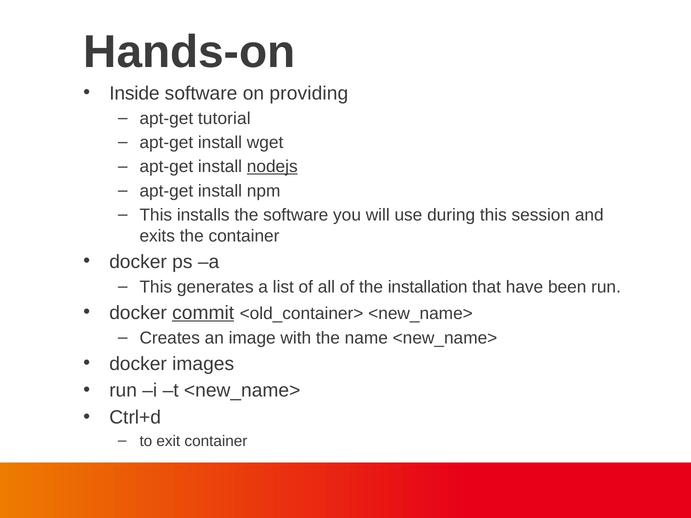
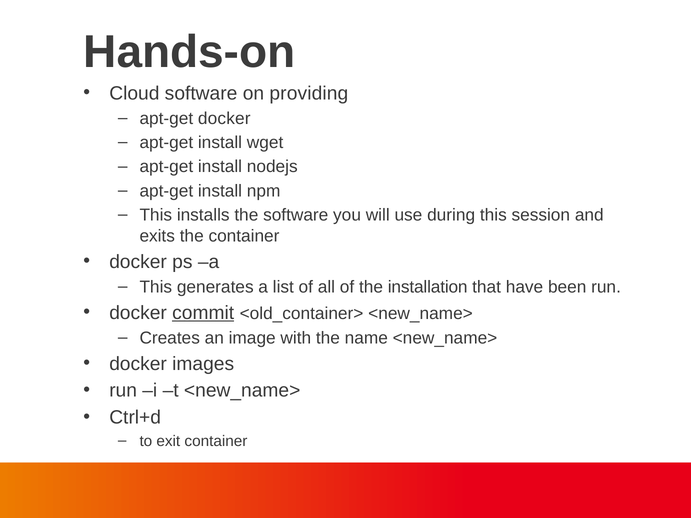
Inside: Inside -> Cloud
apt-get tutorial: tutorial -> docker
nodejs underline: present -> none
